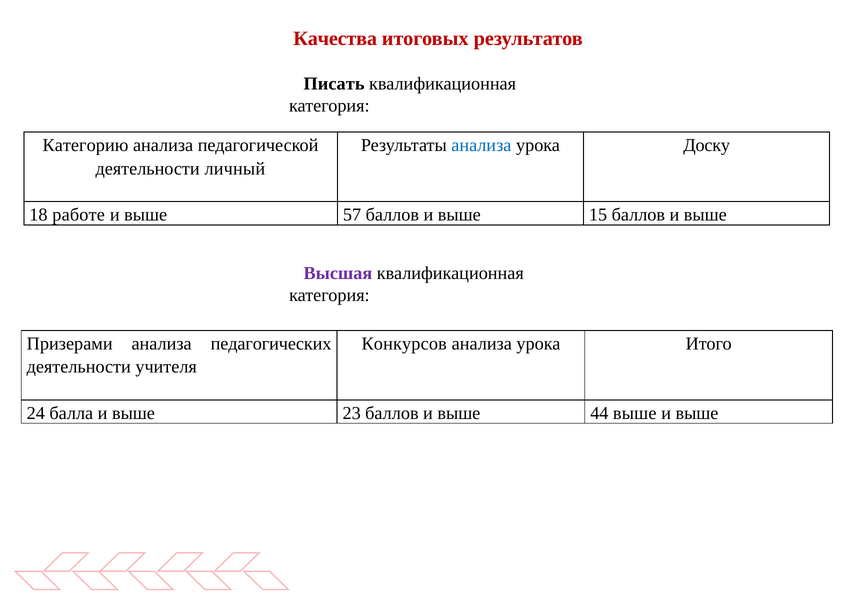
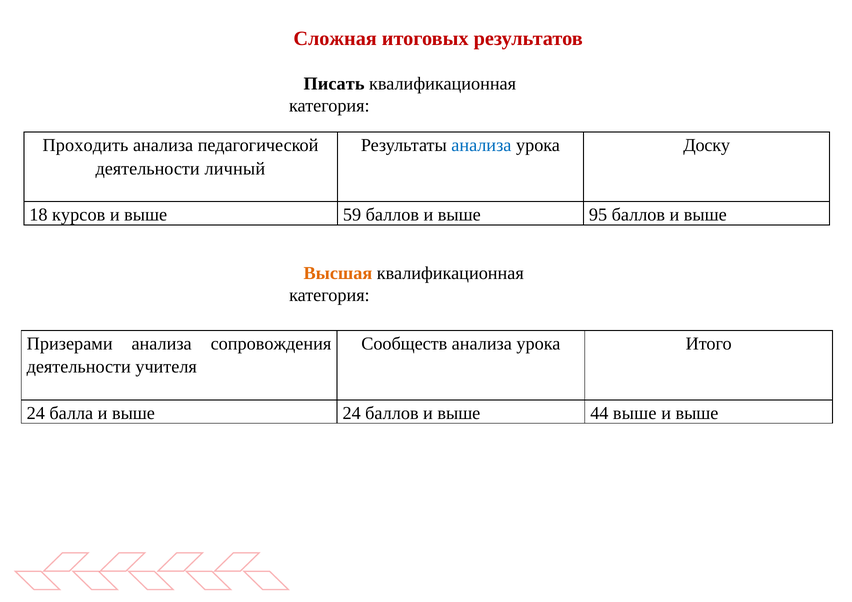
Качества: Качества -> Сложная
Категорию: Категорию -> Проходить
работе: работе -> курсов
57: 57 -> 59
15: 15 -> 95
Высшая colour: purple -> orange
педагогических: педагогических -> сопровождения
Конкурсов: Конкурсов -> Сообществ
выше 23: 23 -> 24
